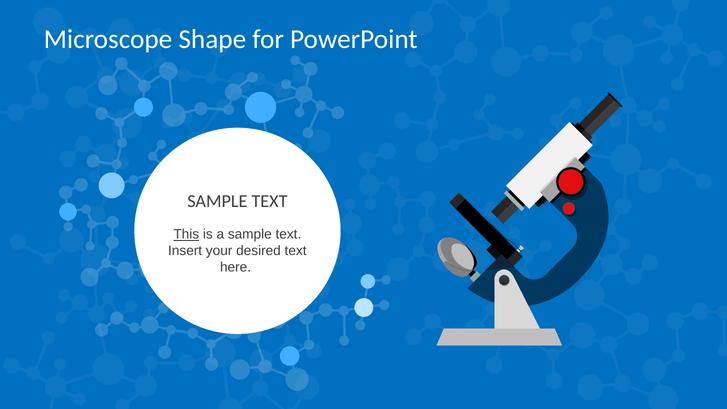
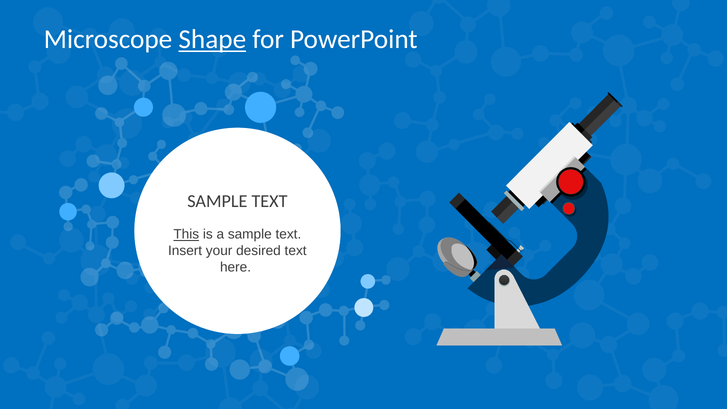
Shape underline: none -> present
